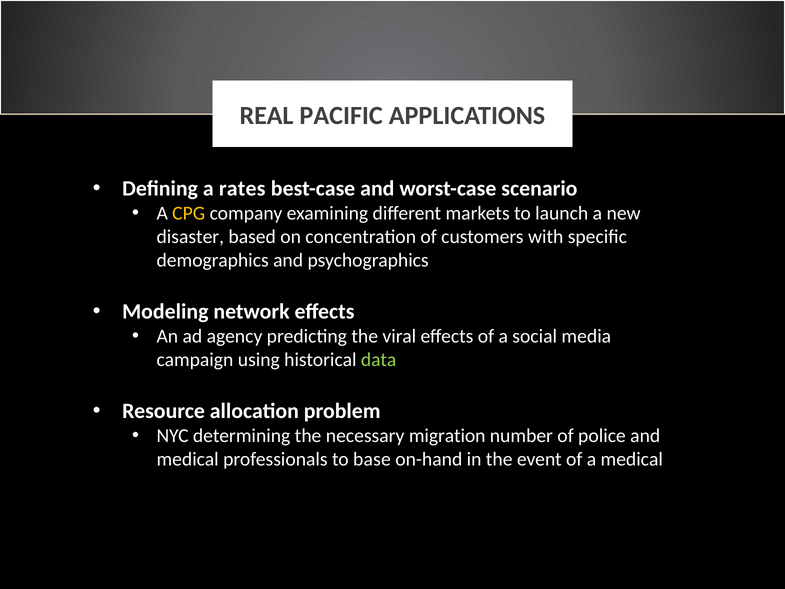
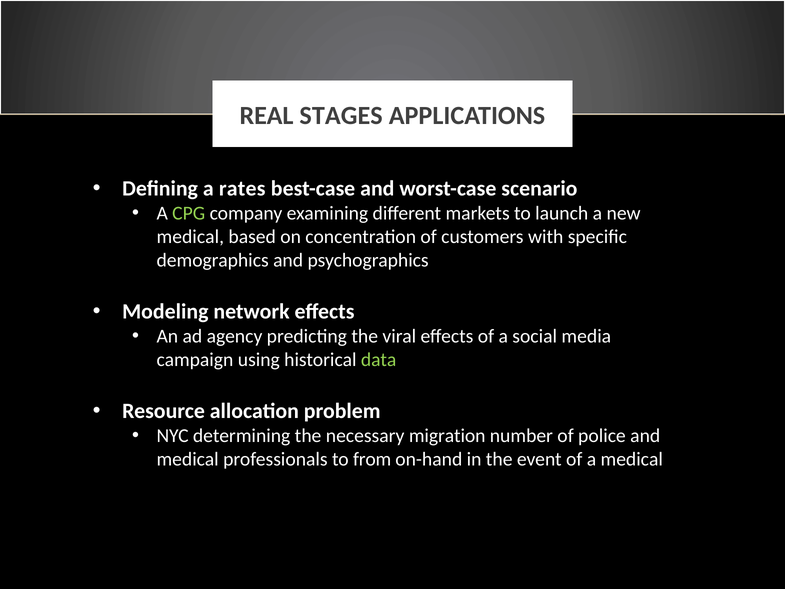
PACIFIC: PACIFIC -> STAGES
CPG colour: yellow -> light green
disaster at (190, 237): disaster -> medical
base: base -> from
